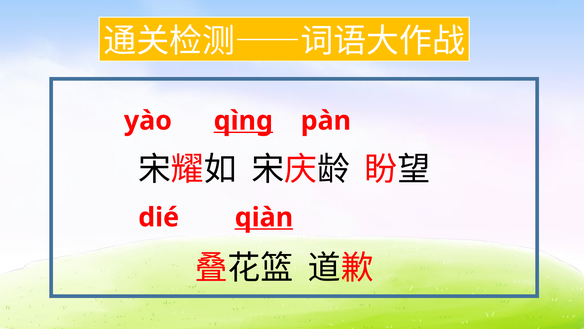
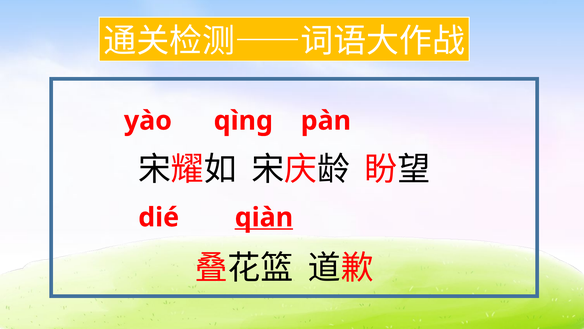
qìng underline: present -> none
